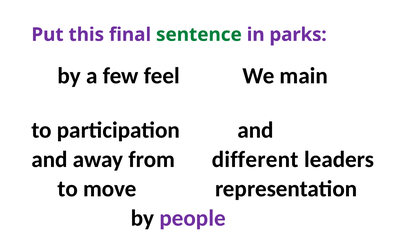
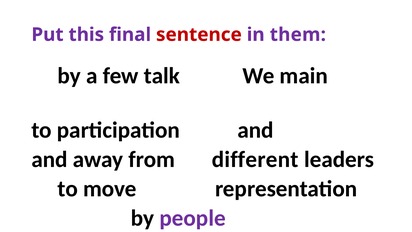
sentence colour: green -> red
parks: parks -> them
feel: feel -> talk
